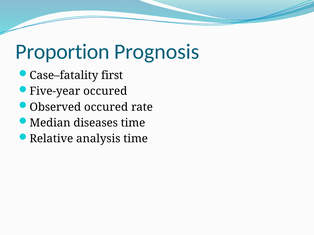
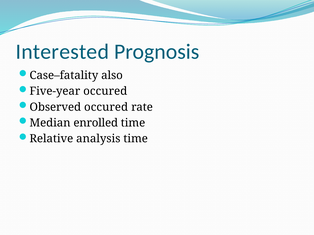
Proportion: Proportion -> Interested
first: first -> also
diseases: diseases -> enrolled
